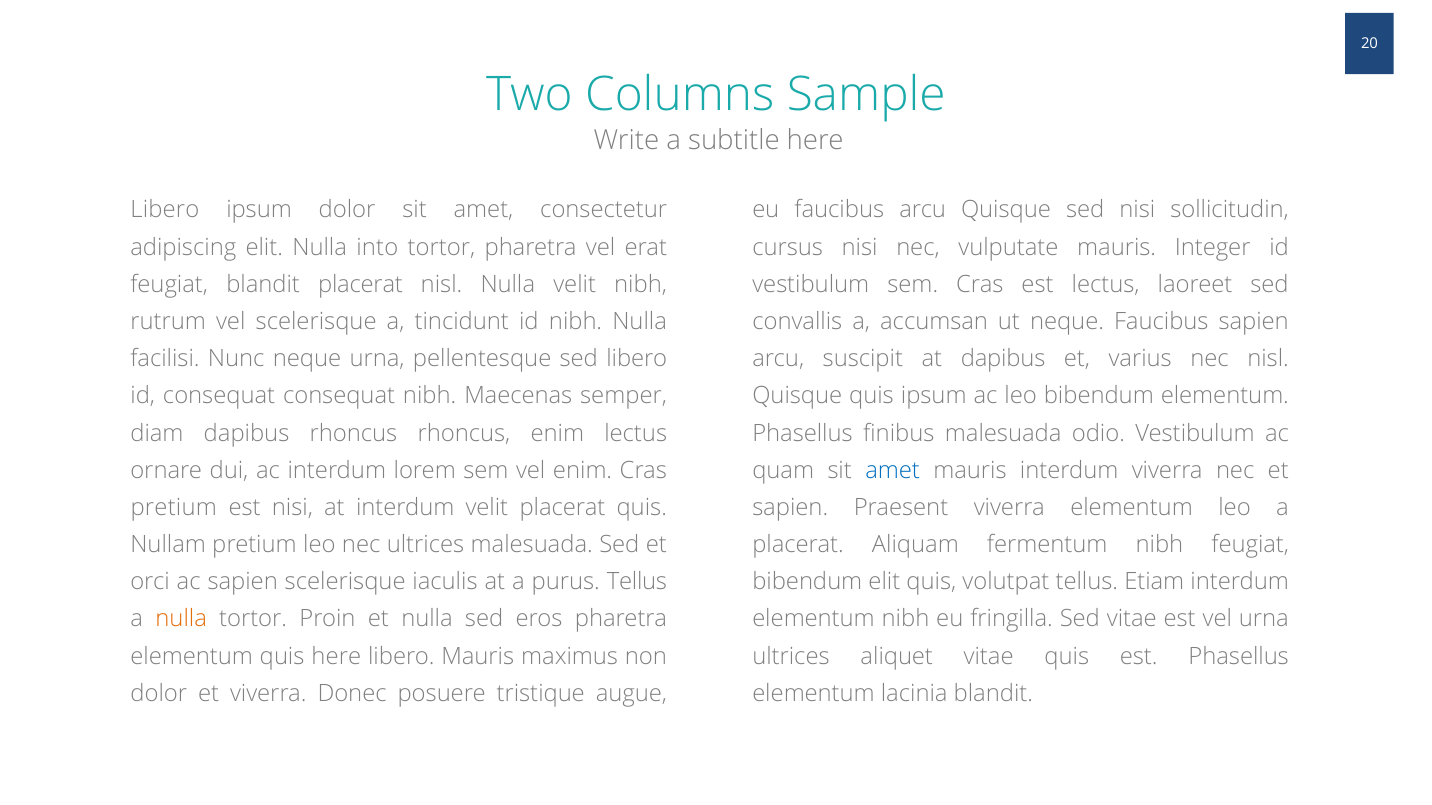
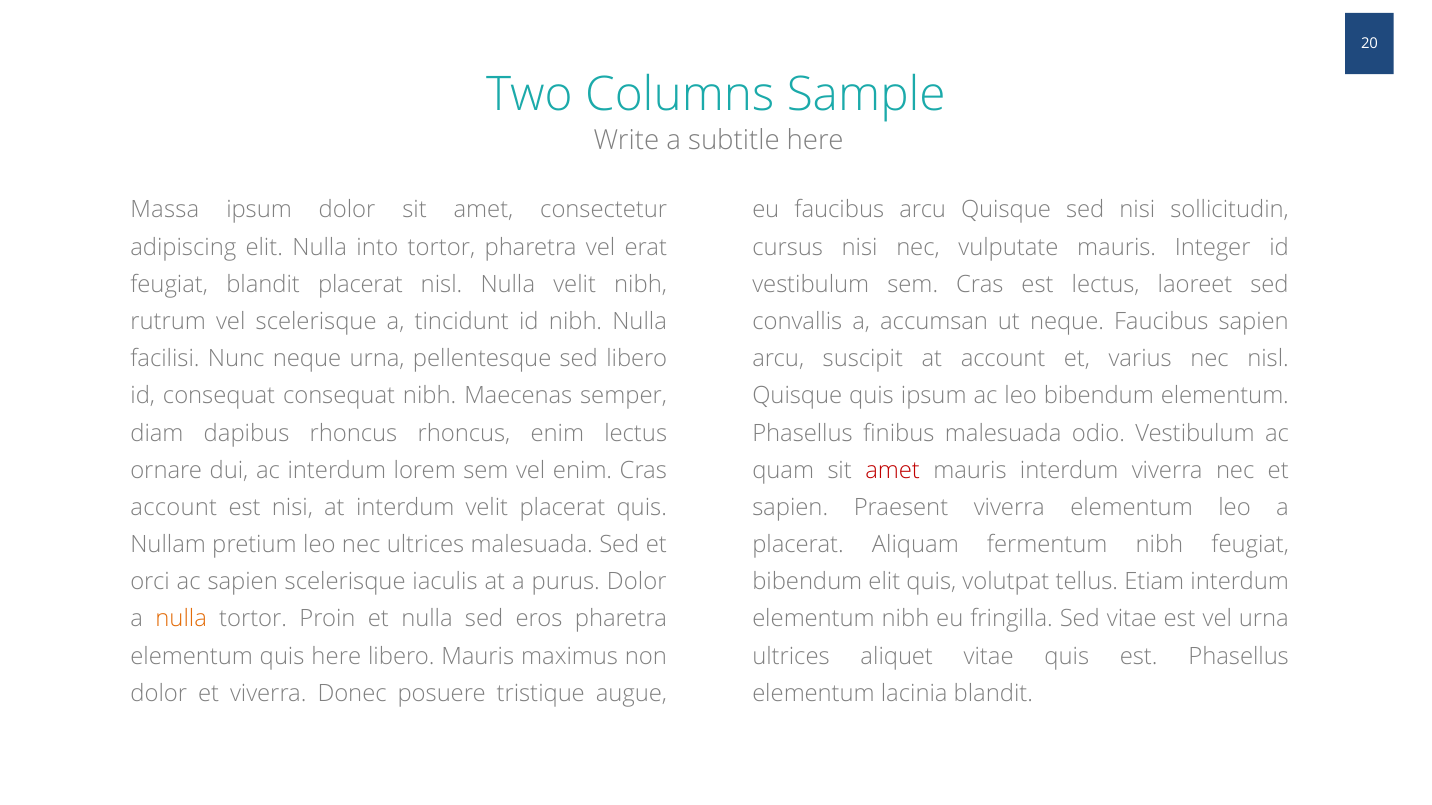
Libero at (165, 210): Libero -> Massa
at dapibus: dapibus -> account
amet at (893, 471) colour: blue -> red
pretium at (174, 508): pretium -> account
purus Tellus: Tellus -> Dolor
